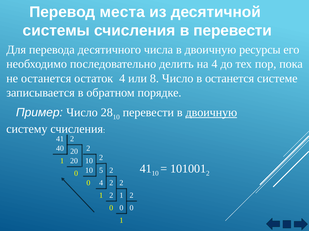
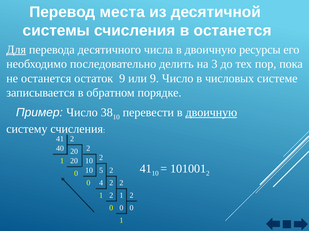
в перевести: перевести -> останется
Для underline: none -> present
на 4: 4 -> 3
остаток 4: 4 -> 9
или 8: 8 -> 9
в останется: останется -> числовых
28: 28 -> 38
